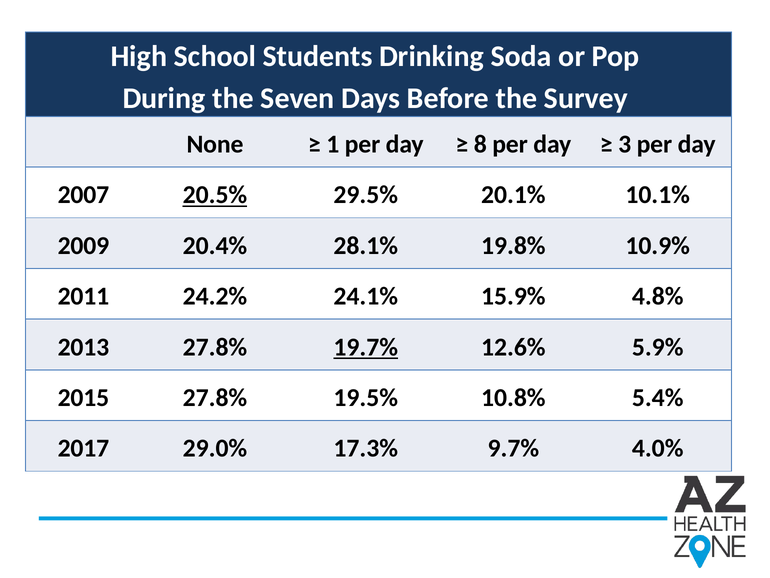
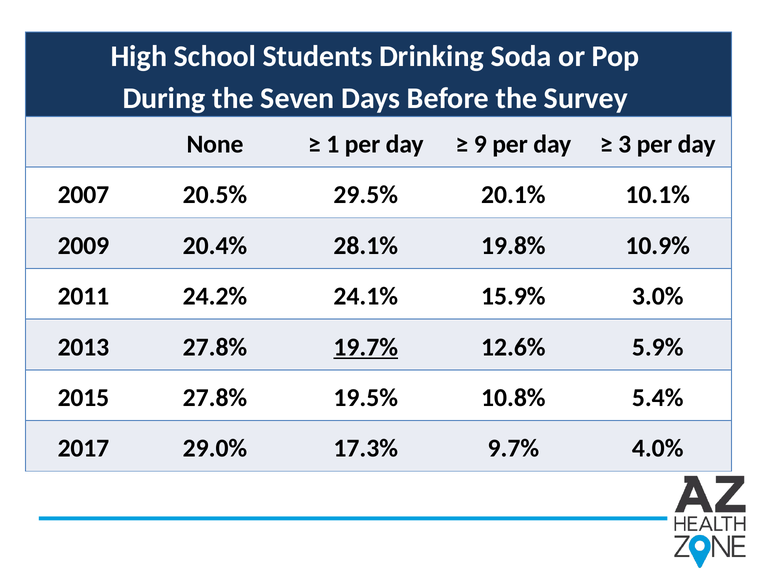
8: 8 -> 9
20.5% underline: present -> none
4.8%: 4.8% -> 3.0%
